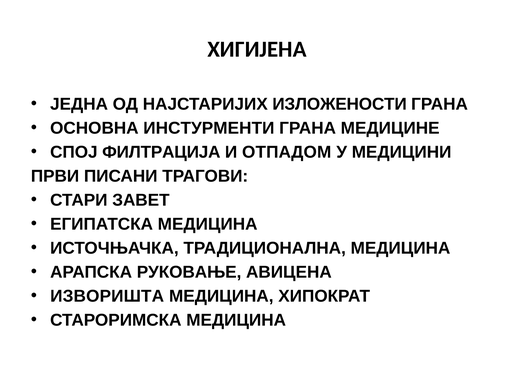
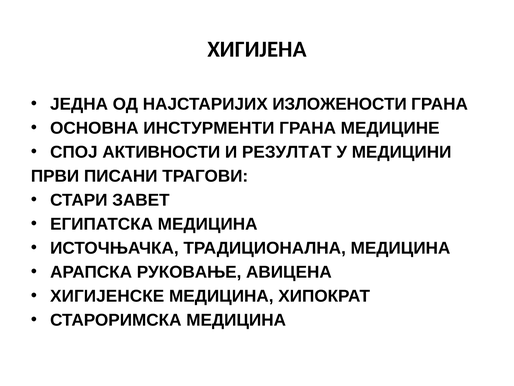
ФИЛТРАЦИЈА: ФИЛТРАЦИЈА -> АКТИВНОСТИ
ОТПАДОМ: ОТПАДОМ -> РЕЗУЛТАТ
ИЗВОРИШТА: ИЗВОРИШТА -> ХИГИЈЕНСКЕ
